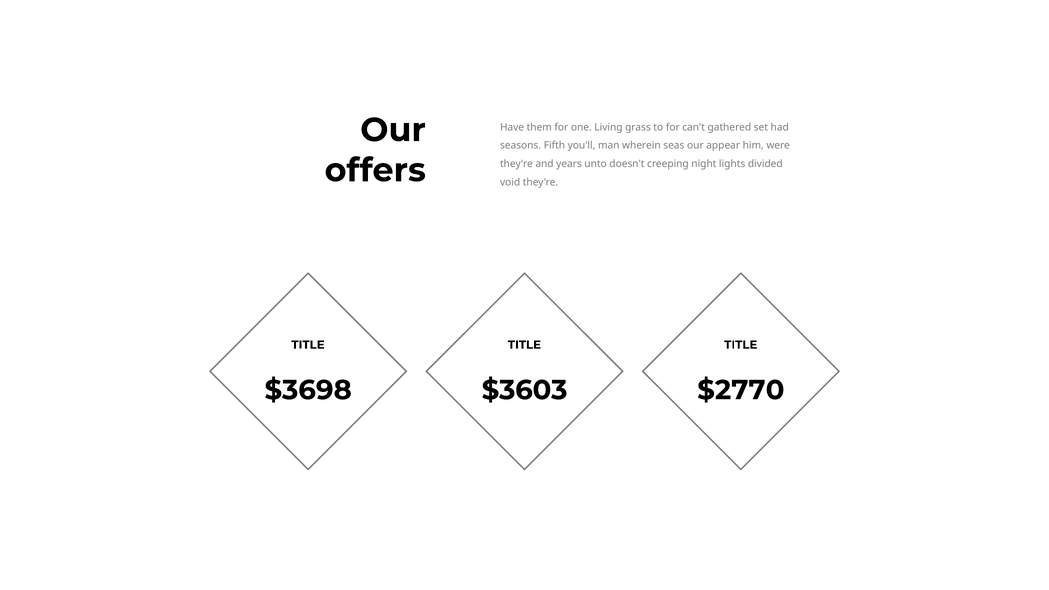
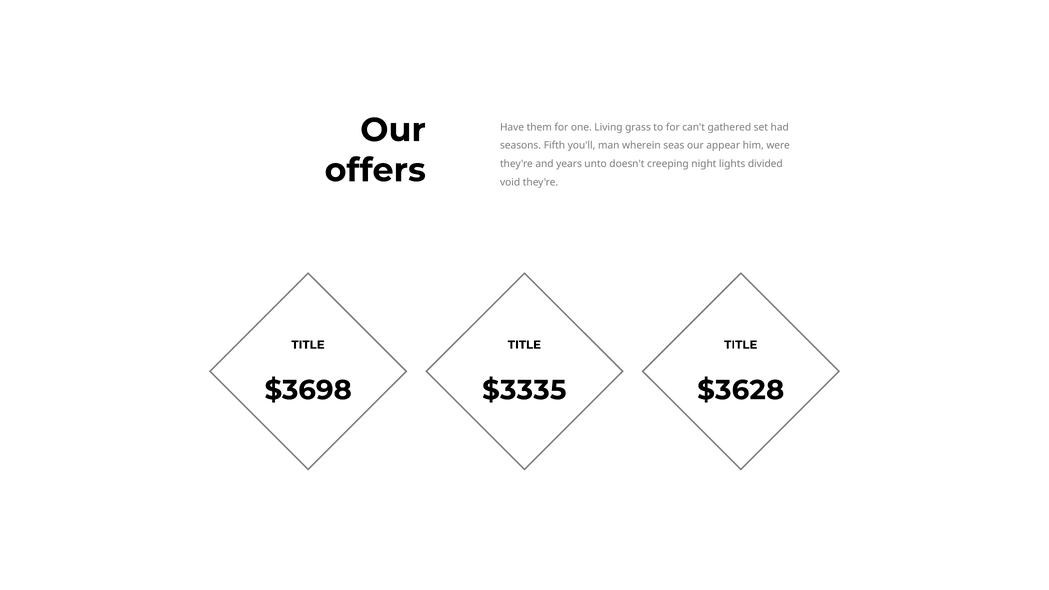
$3603: $3603 -> $3335
$2770: $2770 -> $3628
